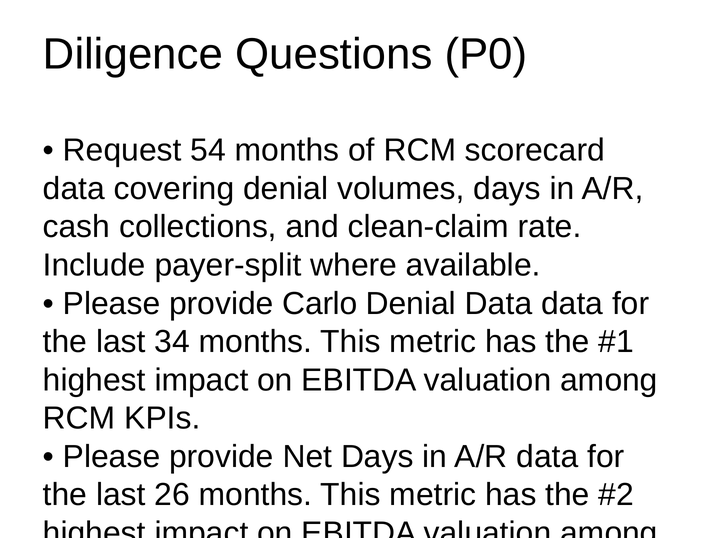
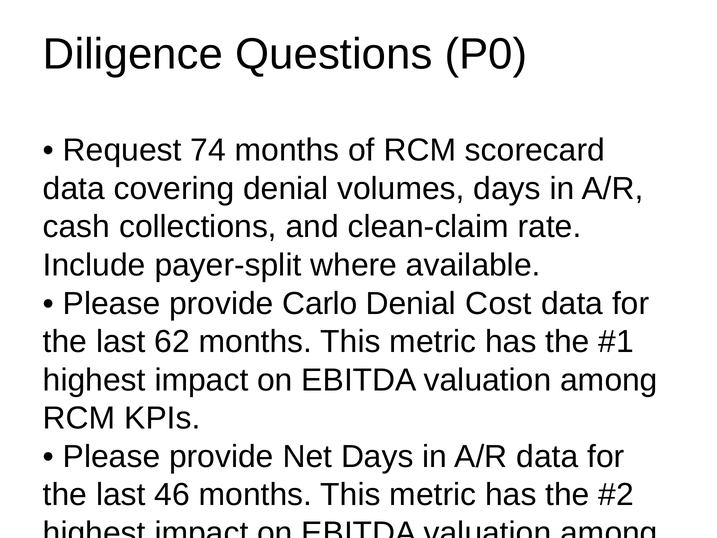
54: 54 -> 74
Denial Data: Data -> Cost
34: 34 -> 62
26: 26 -> 46
